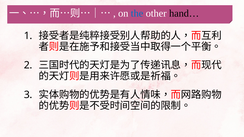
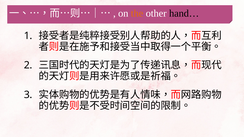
the colour: blue -> orange
